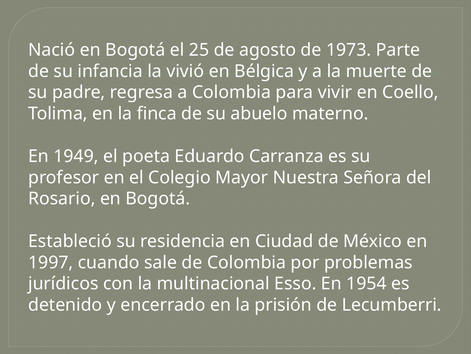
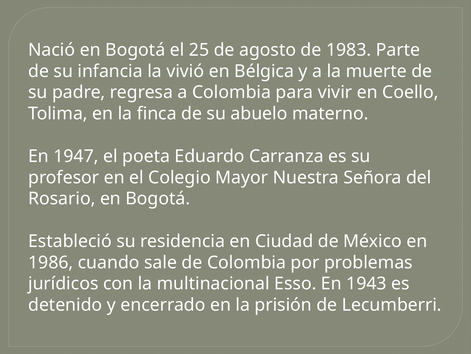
1973: 1973 -> 1983
1949: 1949 -> 1947
1997: 1997 -> 1986
1954: 1954 -> 1943
